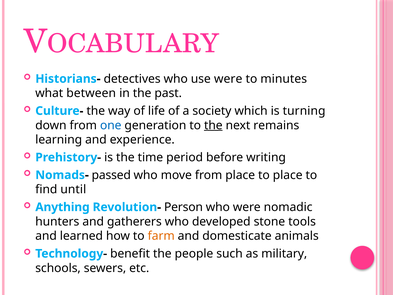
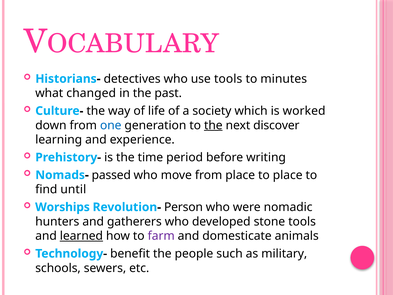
use were: were -> tools
between: between -> changed
turning: turning -> worked
remains: remains -> discover
Anything: Anything -> Worships
learned underline: none -> present
farm colour: orange -> purple
